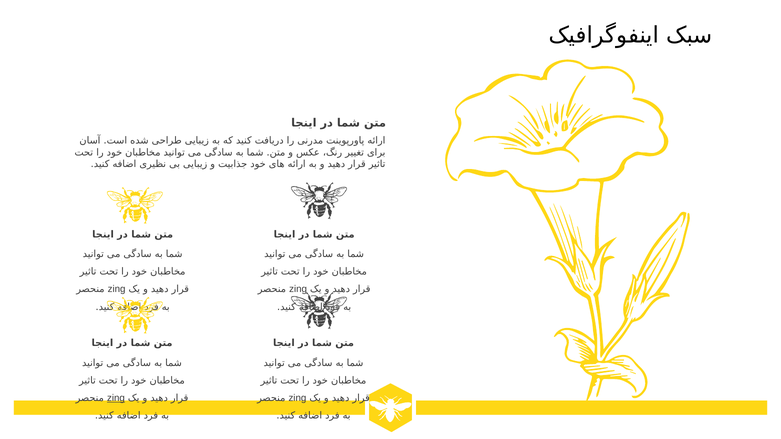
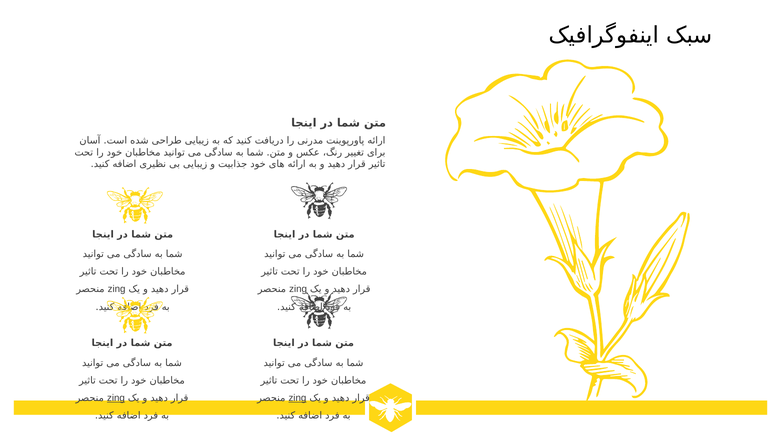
zing at (297, 398) underline: none -> present
